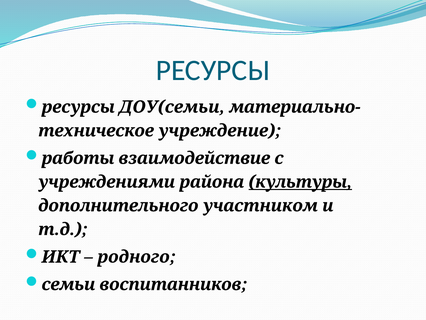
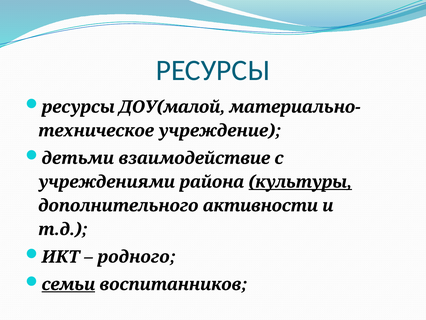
ДОУ(семьи: ДОУ(семьи -> ДОУ(малой
работы: работы -> детьми
участником: участником -> активности
семьи underline: none -> present
